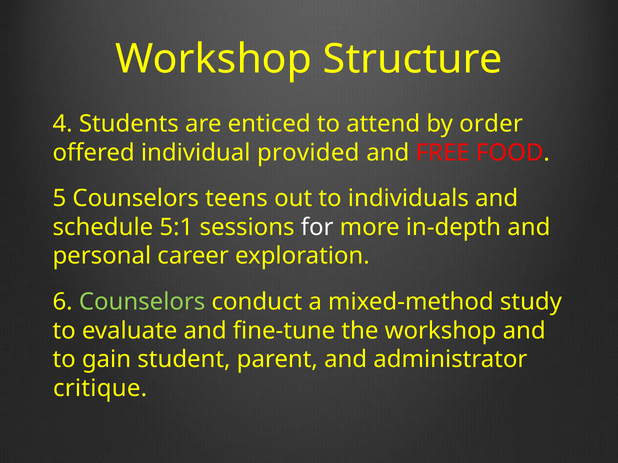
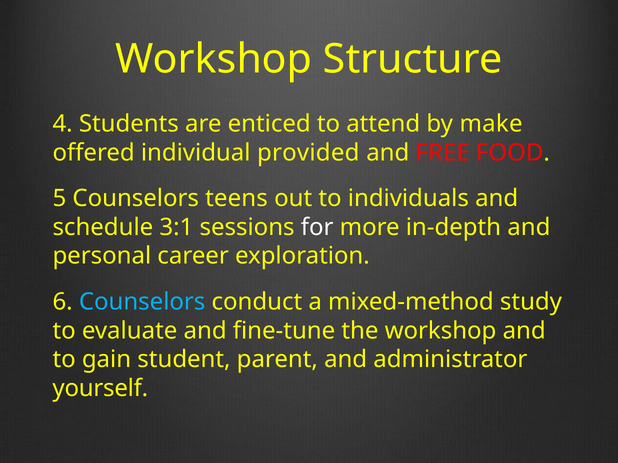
order: order -> make
5:1: 5:1 -> 3:1
Counselors at (142, 302) colour: light green -> light blue
critique: critique -> yourself
